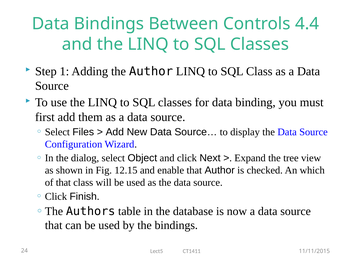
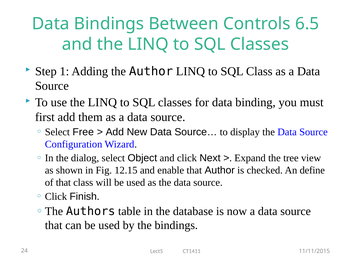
4.4: 4.4 -> 6.5
Files: Files -> Free
which: which -> define
